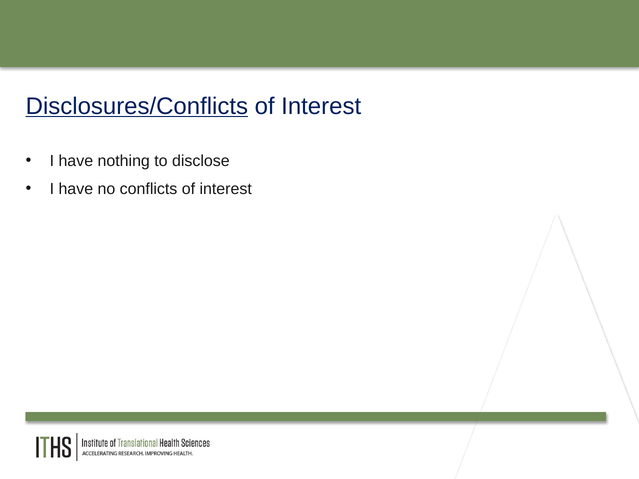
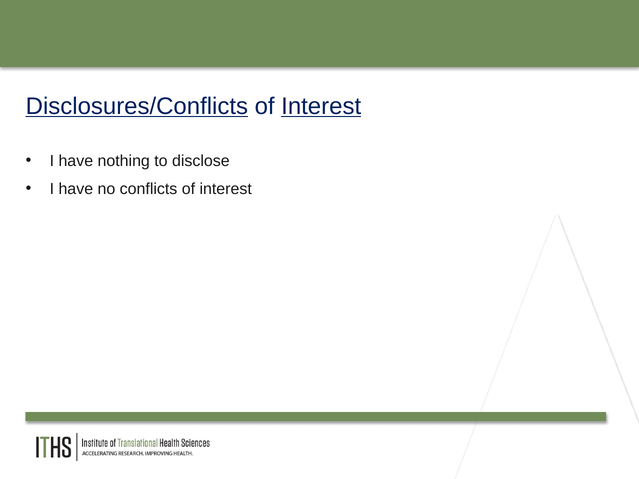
Interest at (321, 106) underline: none -> present
